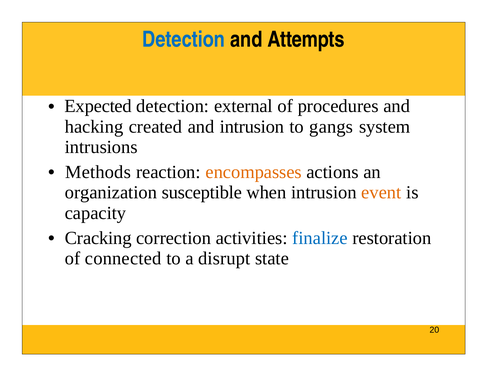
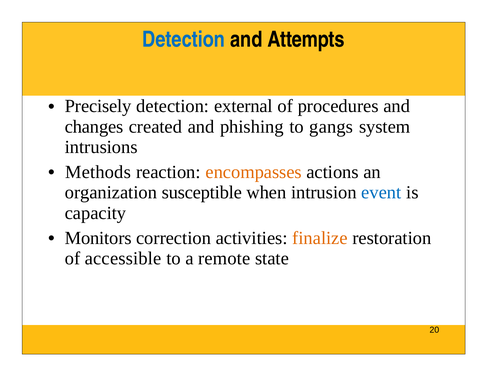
Expected: Expected -> Precisely
hacking: hacking -> changes
and intrusion: intrusion -> phishing
event colour: orange -> blue
Cracking: Cracking -> Monitors
finalize colour: blue -> orange
connected: connected -> accessible
disrupt: disrupt -> remote
